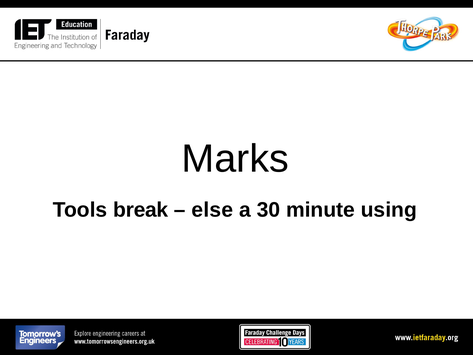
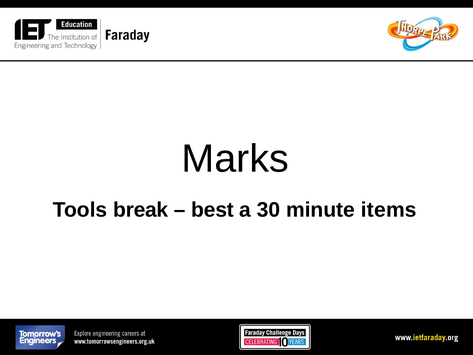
else: else -> best
using: using -> items
